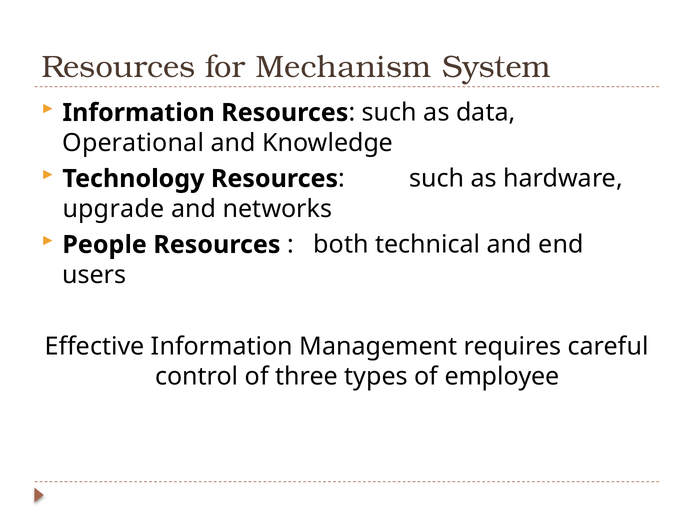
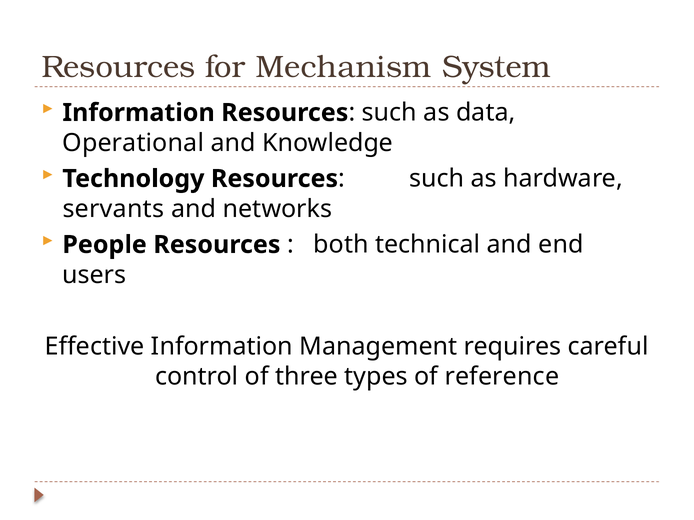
upgrade: upgrade -> servants
employee: employee -> reference
